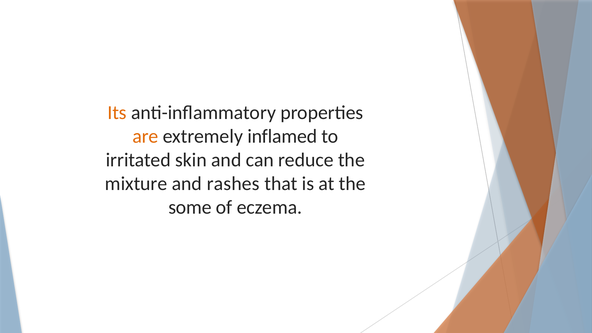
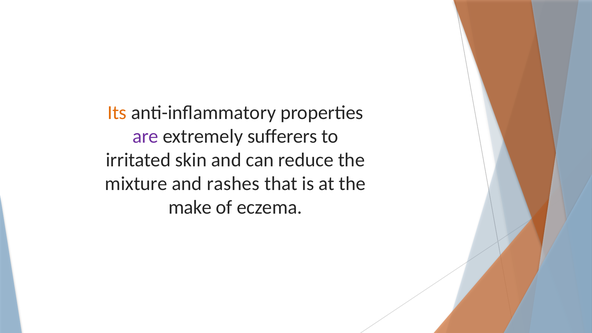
are colour: orange -> purple
inflamed: inflamed -> sufferers
some: some -> make
